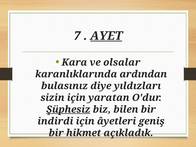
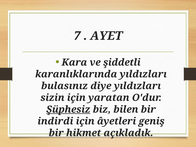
AYET underline: present -> none
olsalar: olsalar -> şiddetli
karanlıklarında ardından: ardından -> yıldızları
